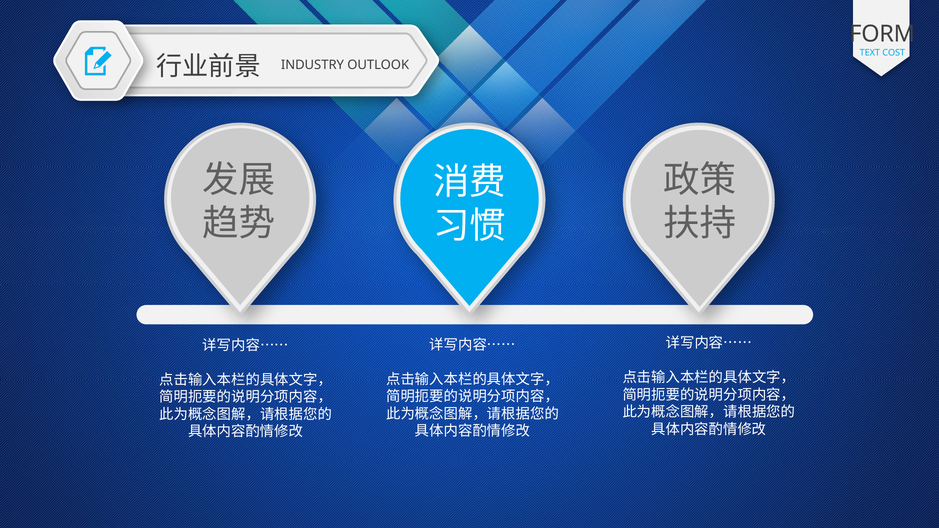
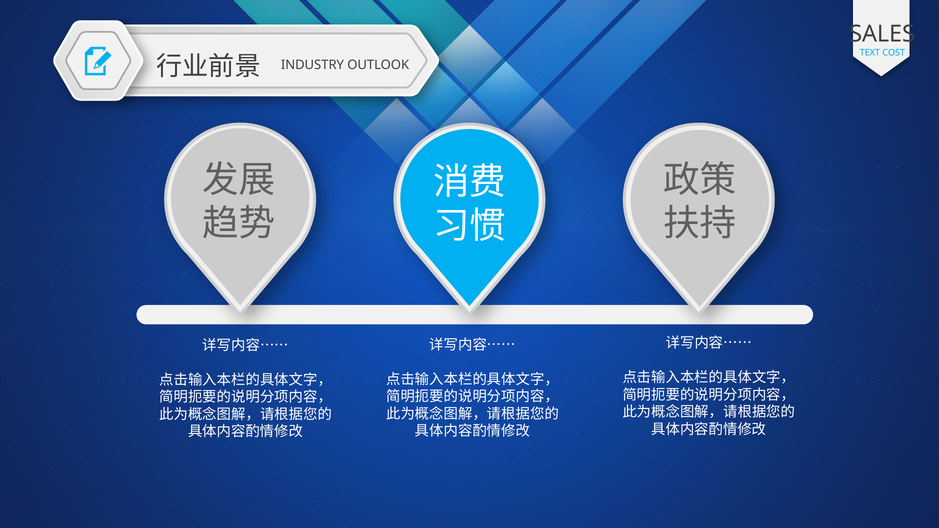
FORM: FORM -> SALES
